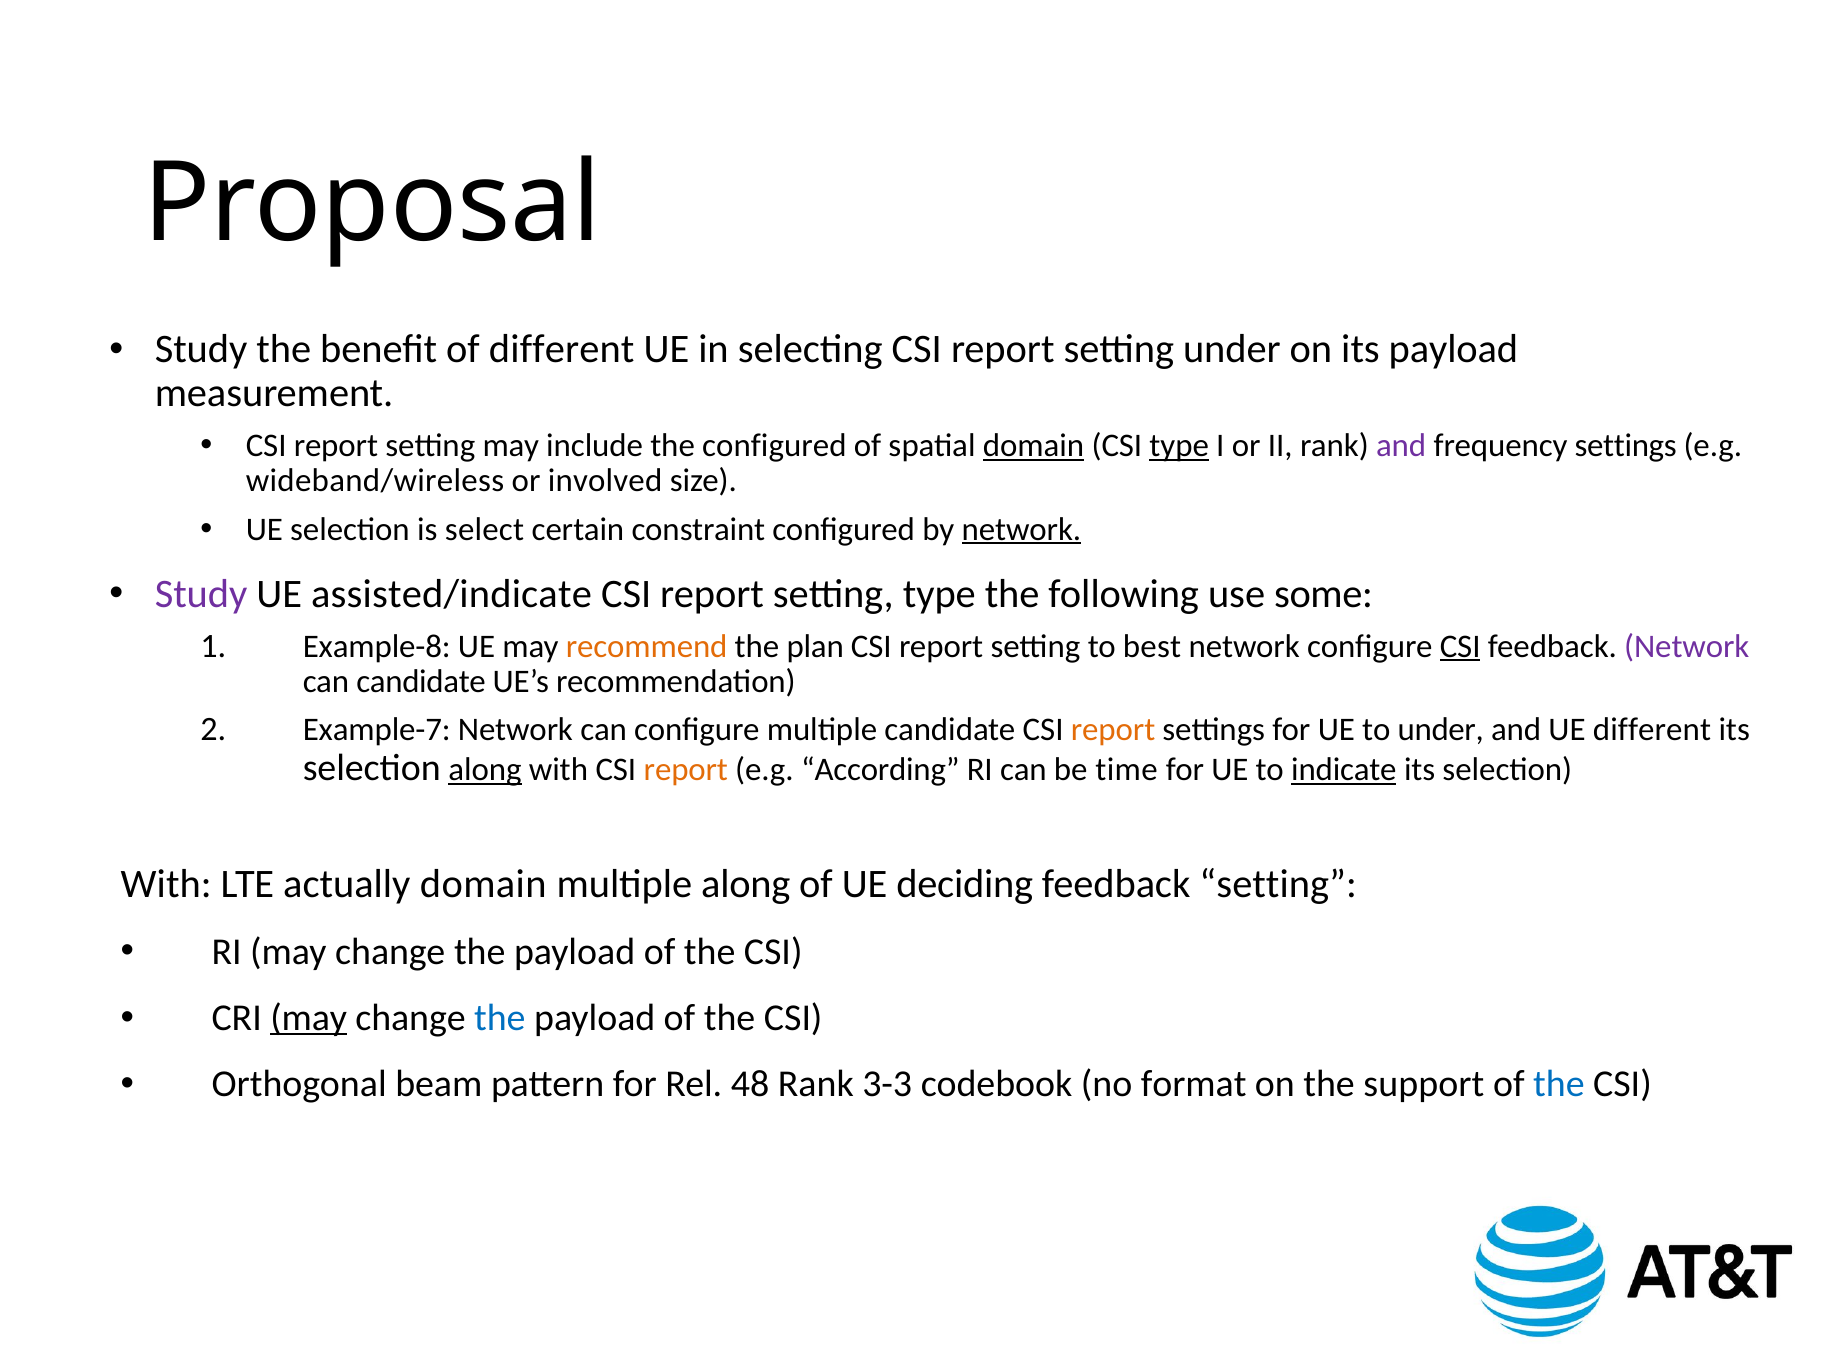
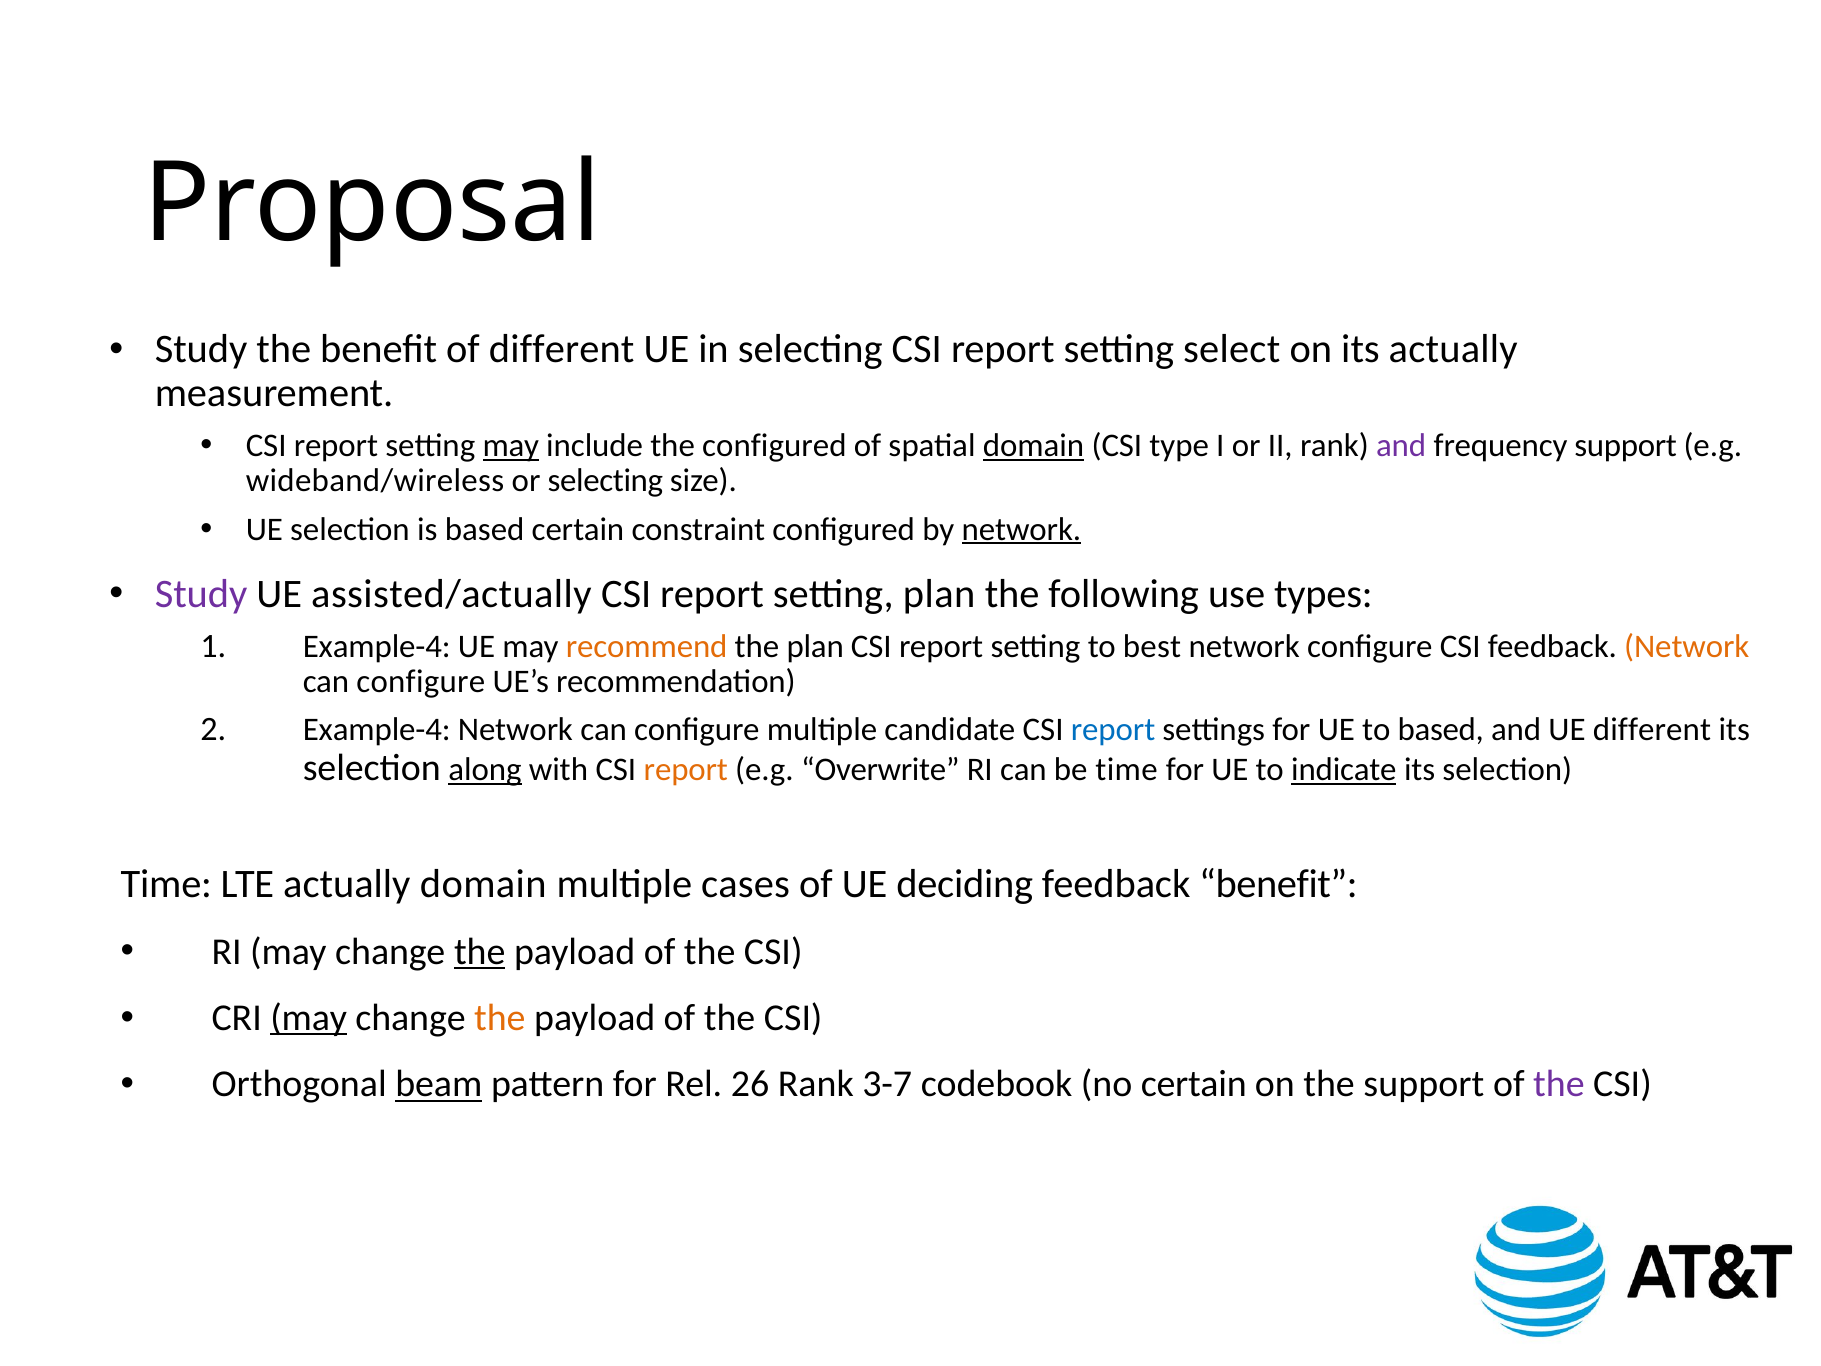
setting under: under -> select
its payload: payload -> actually
may at (511, 445) underline: none -> present
type at (1179, 445) underline: present -> none
frequency settings: settings -> support
or involved: involved -> selecting
is select: select -> based
assisted/indicate: assisted/indicate -> assisted/actually
setting type: type -> plan
some: some -> types
Example-8 at (377, 646): Example-8 -> Example-4
CSI at (1460, 646) underline: present -> none
Network at (1687, 646) colour: purple -> orange
candidate at (421, 682): candidate -> configure
Example-7 at (377, 730): Example-7 -> Example-4
report at (1113, 730) colour: orange -> blue
to under: under -> based
According: According -> Overwrite
With at (166, 884): With -> Time
multiple along: along -> cases
feedback setting: setting -> benefit
the at (480, 952) underline: none -> present
the at (500, 1018) colour: blue -> orange
beam underline: none -> present
48: 48 -> 26
3-3: 3-3 -> 3-7
no format: format -> certain
the at (1559, 1084) colour: blue -> purple
